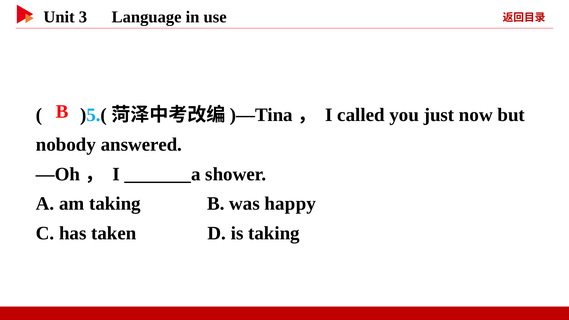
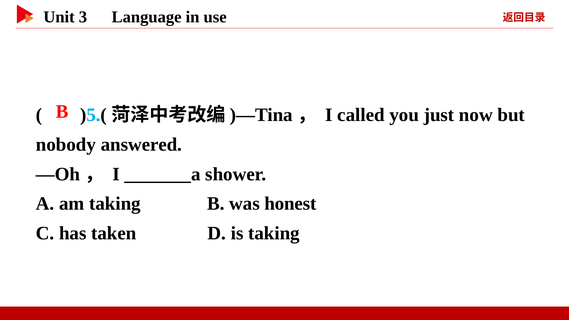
happy: happy -> honest
